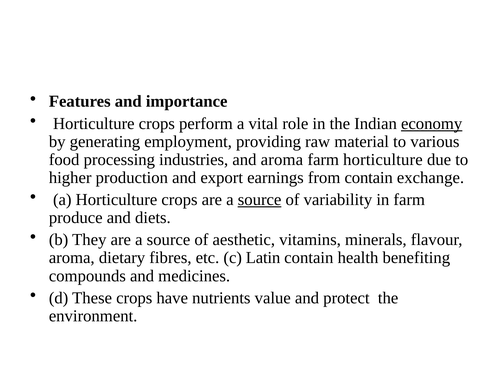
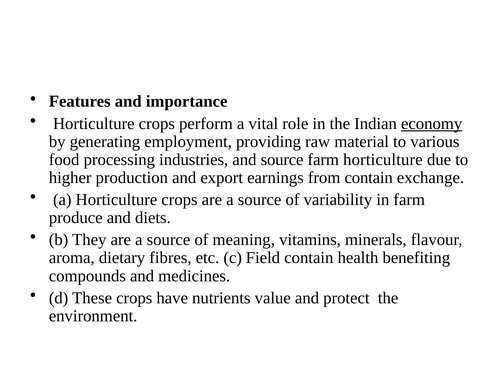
and aroma: aroma -> source
source at (260, 200) underline: present -> none
aesthetic: aesthetic -> meaning
Latin: Latin -> Field
